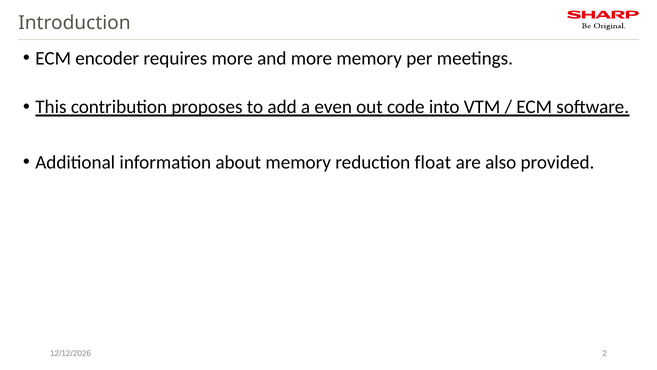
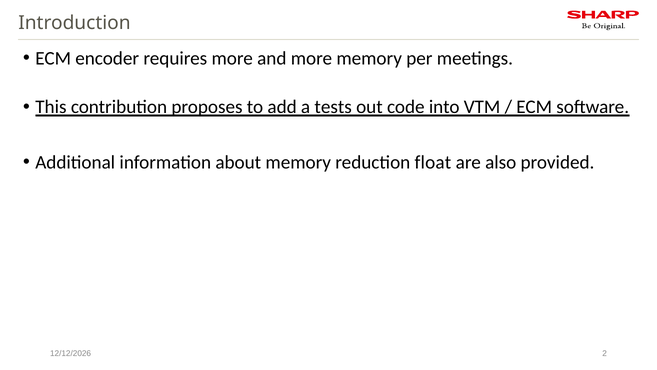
even: even -> tests
